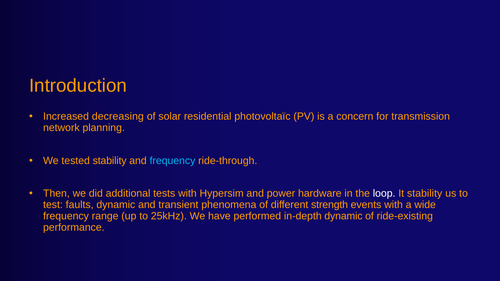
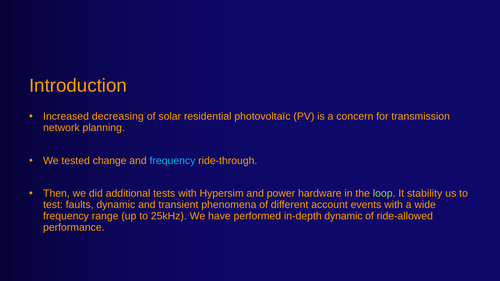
tested stability: stability -> change
loop colour: white -> light green
strength: strength -> account
ride-existing: ride-existing -> ride-allowed
